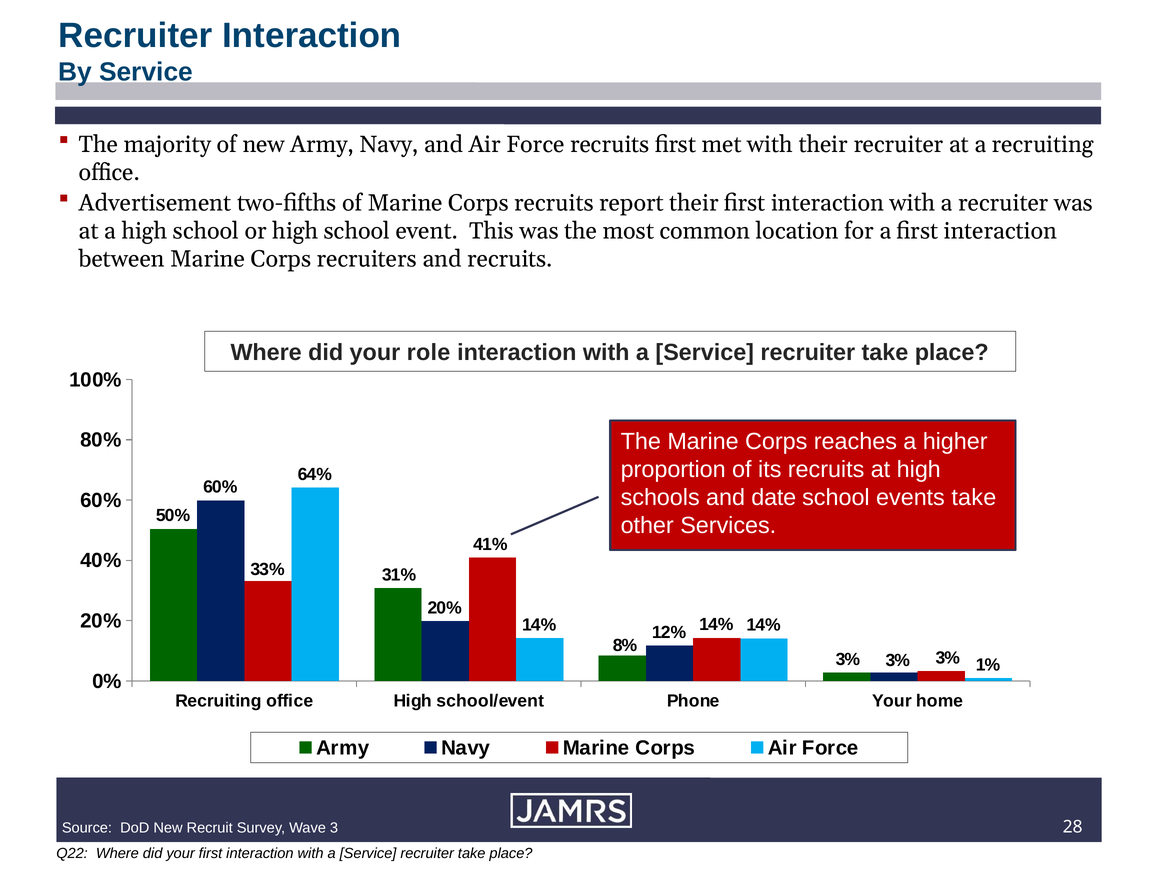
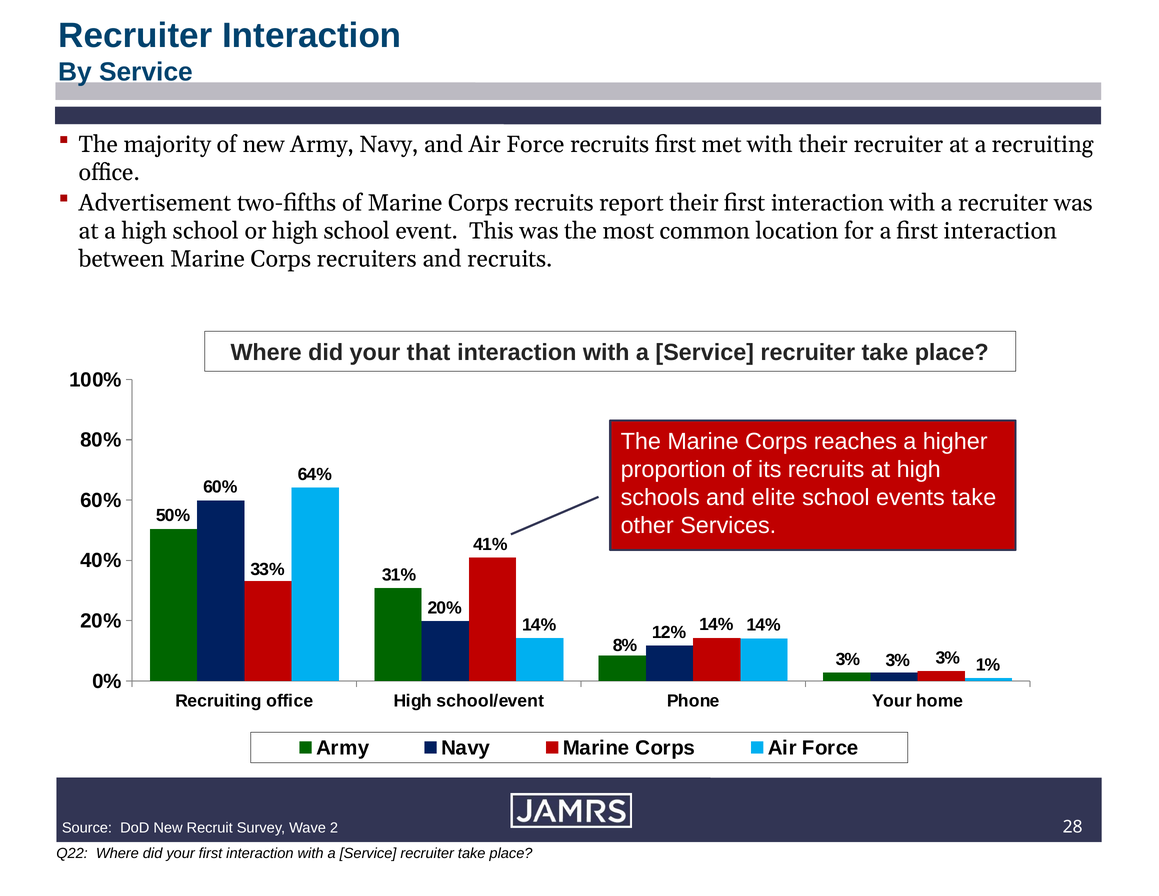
role: role -> that
date: date -> elite
3: 3 -> 2
